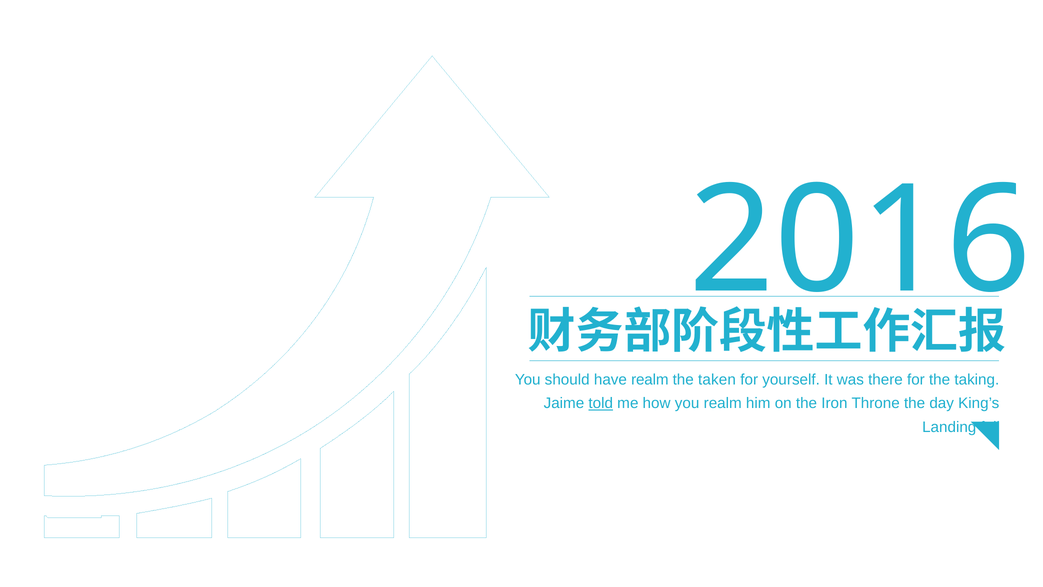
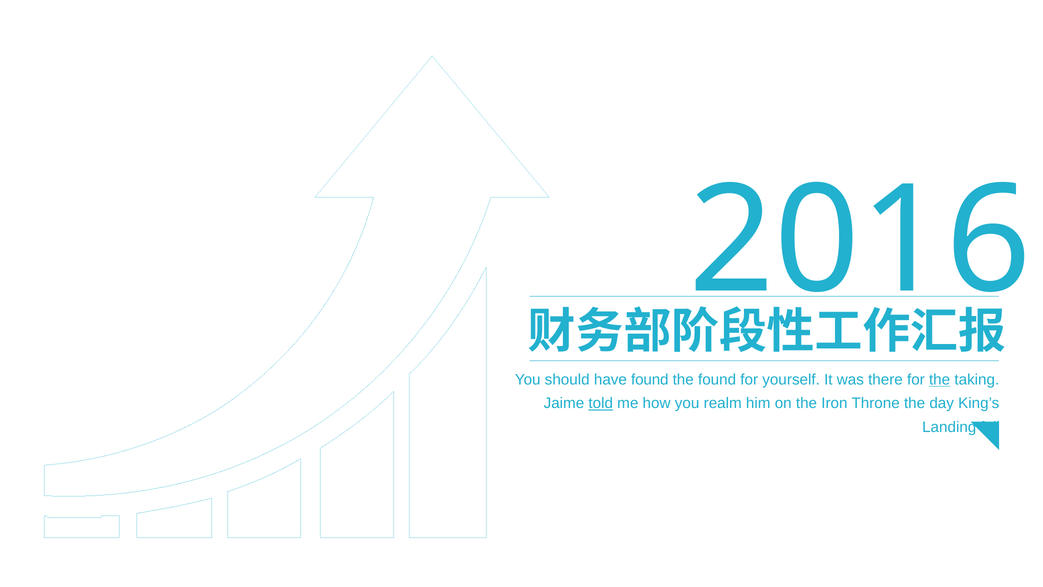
have realm: realm -> found
the taken: taken -> found
the at (940, 379) underline: none -> present
